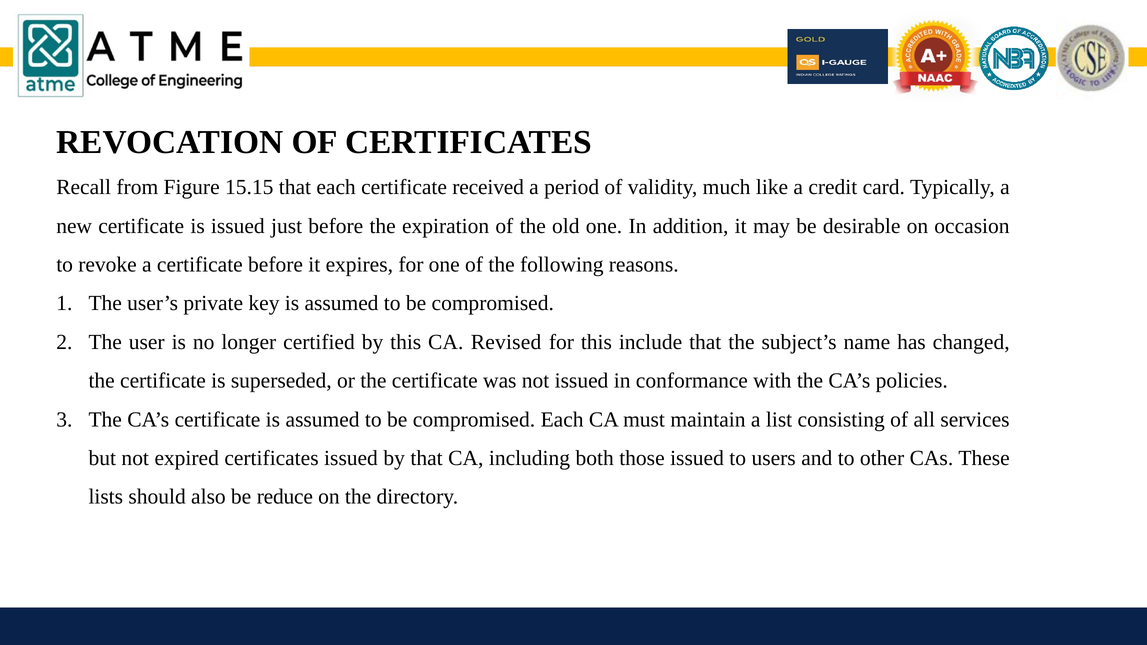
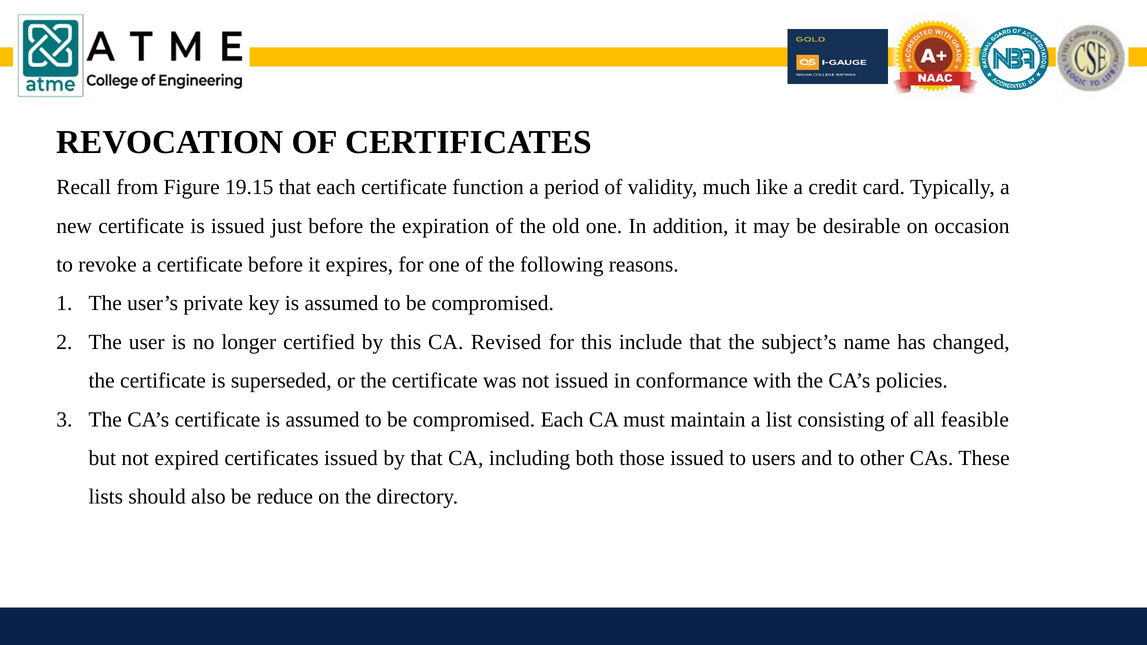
15.15: 15.15 -> 19.15
received: received -> function
services: services -> feasible
